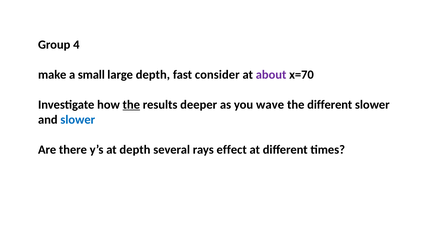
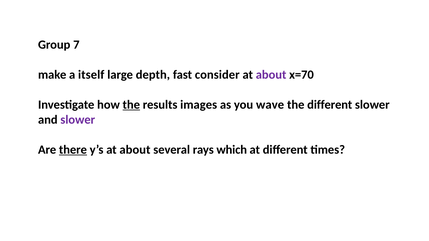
4: 4 -> 7
small: small -> itself
deeper: deeper -> images
slower at (78, 120) colour: blue -> purple
there underline: none -> present
y’s at depth: depth -> about
effect: effect -> which
